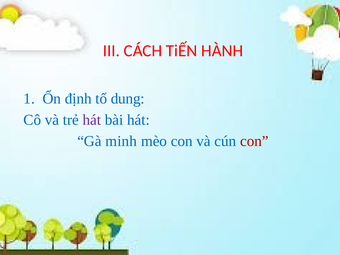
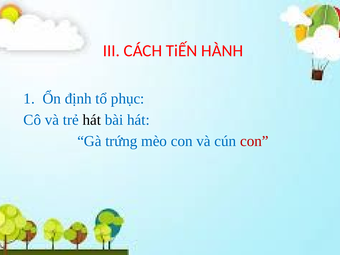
dung: dung -> phục
hát at (92, 120) colour: purple -> black
minh: minh -> trứng
